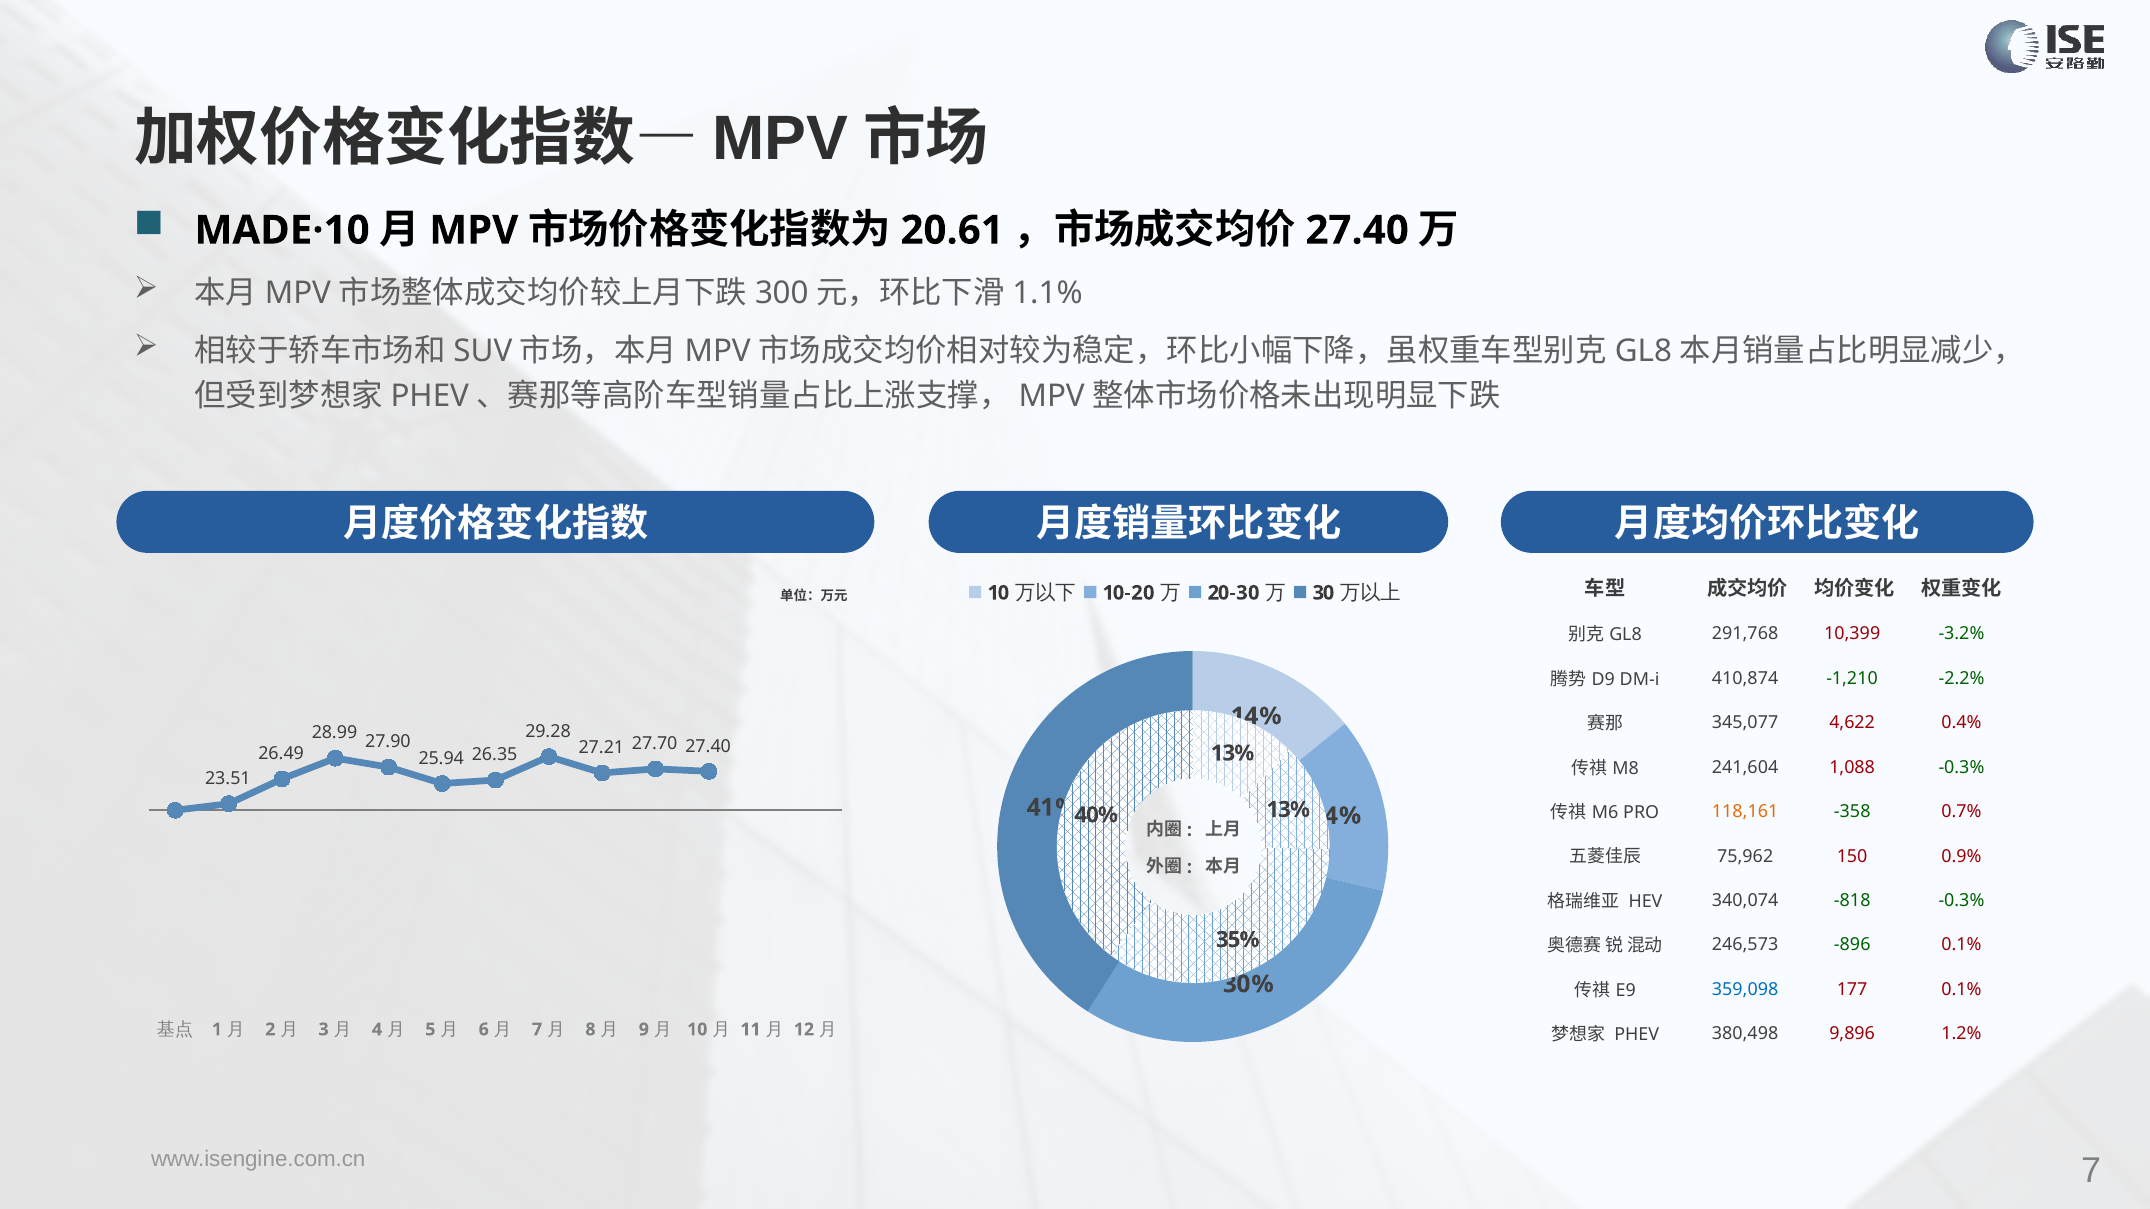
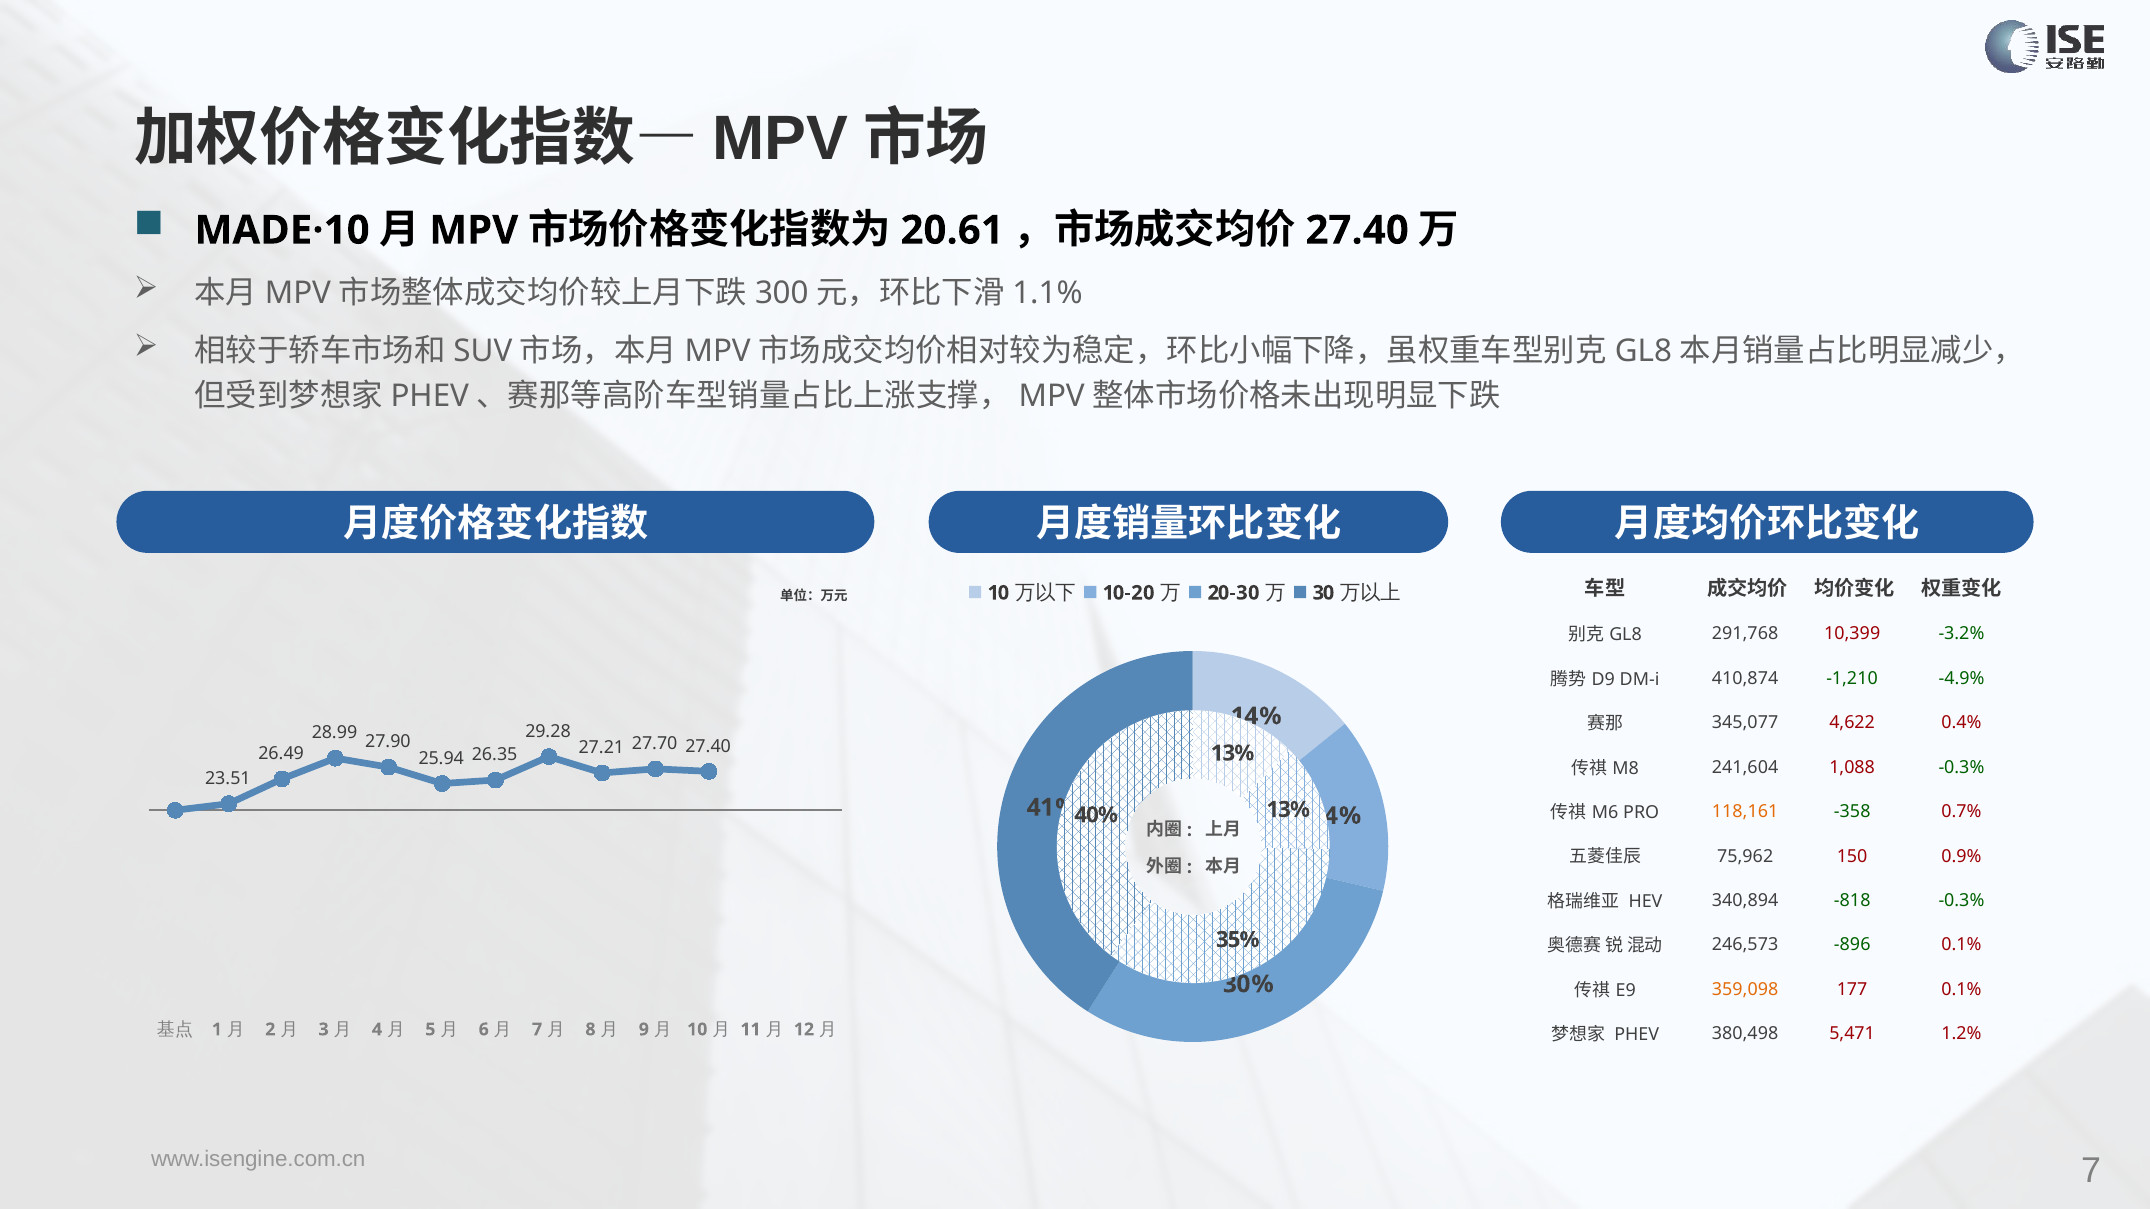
-2.2%: -2.2% -> -4.9%
340,074: 340,074 -> 340,894
359,098 colour: blue -> orange
9,896: 9,896 -> 5,471
